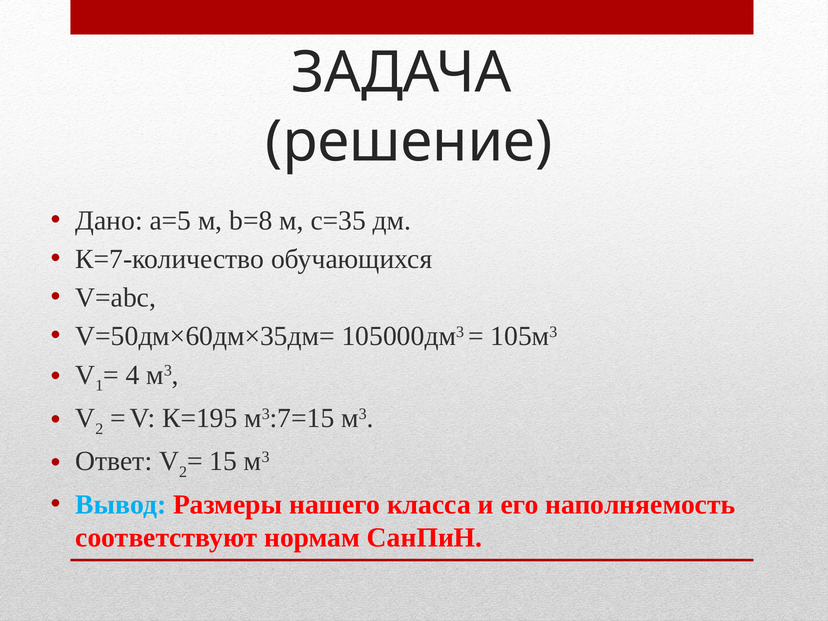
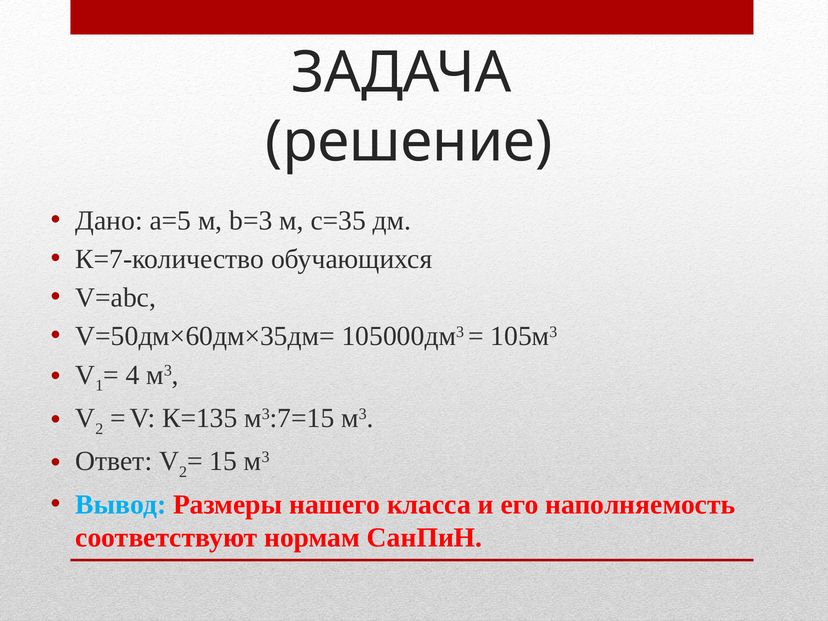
b=8: b=8 -> b=3
К=195: К=195 -> К=135
